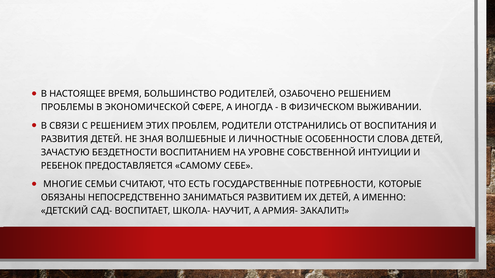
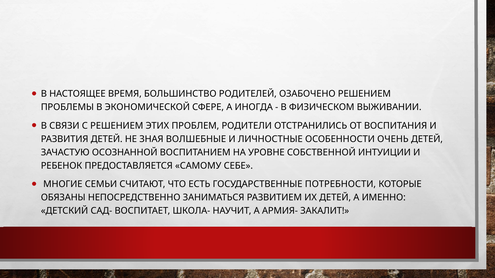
СЛОВА: СЛОВА -> ОЧЕНЬ
БЕЗДЕТНОСТИ: БЕЗДЕТНОСТИ -> ОСОЗНАННОЙ
